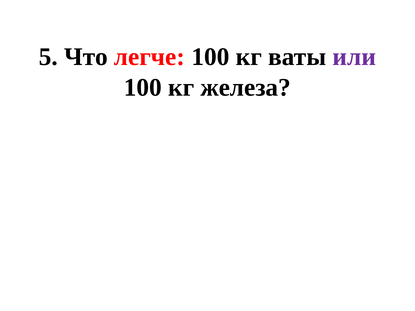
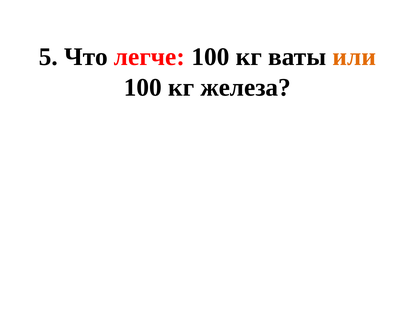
или colour: purple -> orange
